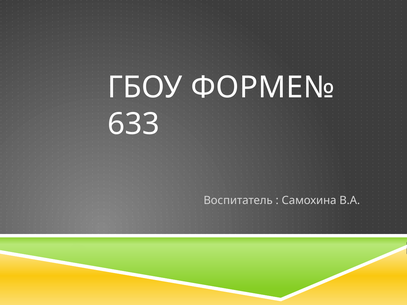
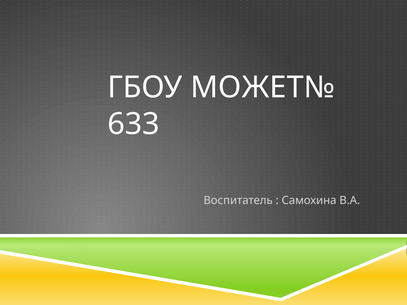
ФОРМЕ№: ФОРМЕ№ -> МОЖЕТ№
